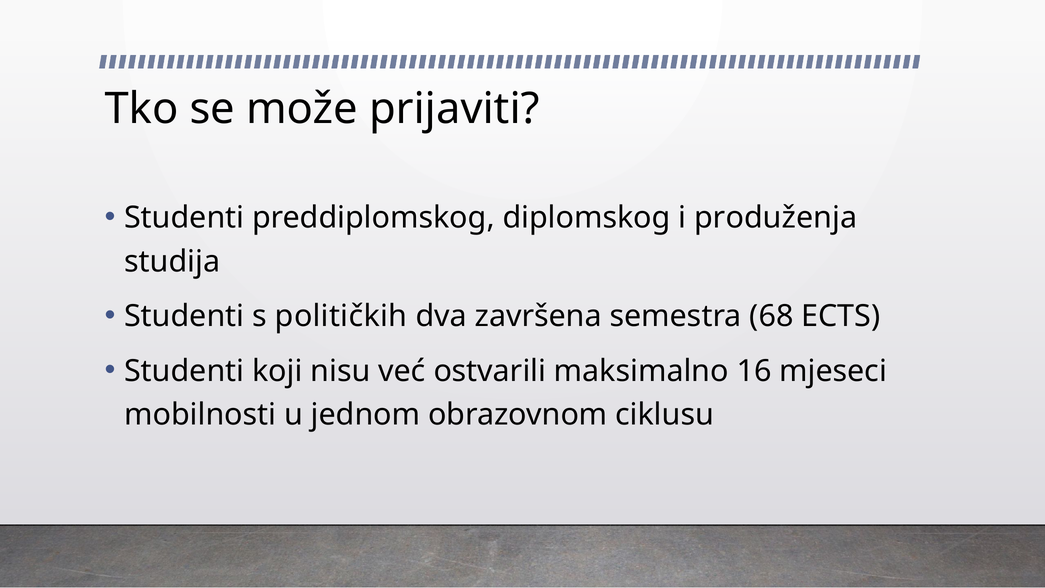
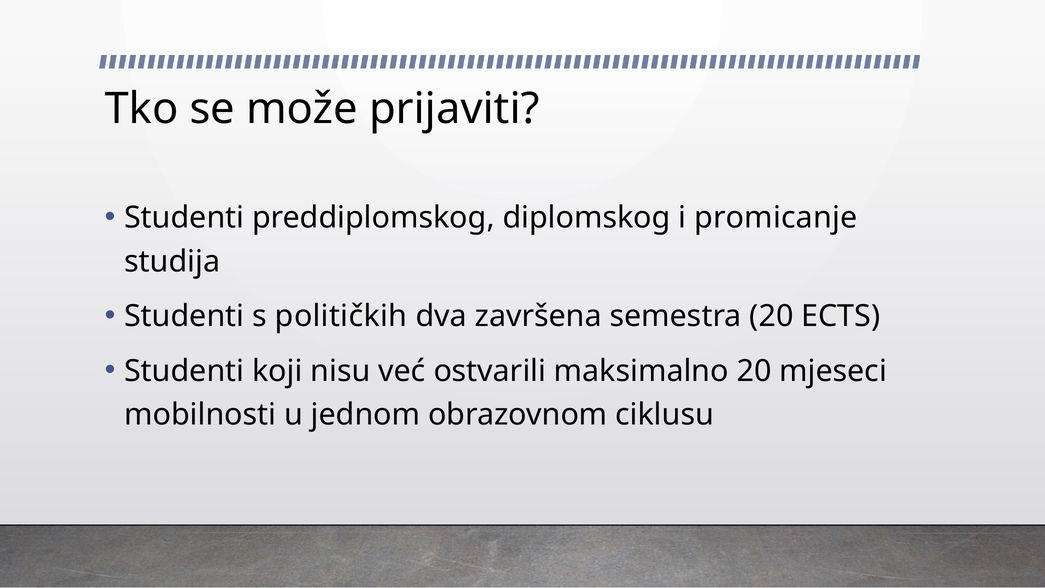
produženja: produženja -> promicanje
semestra 68: 68 -> 20
maksimalno 16: 16 -> 20
